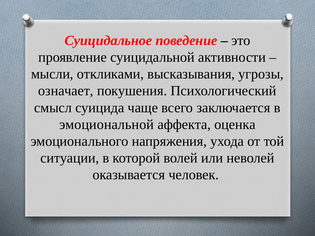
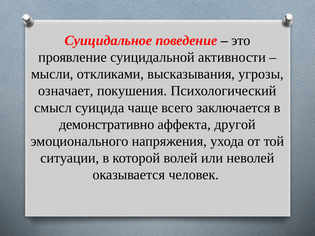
эмоциональной: эмоциональной -> демонстративно
оценка: оценка -> другой
